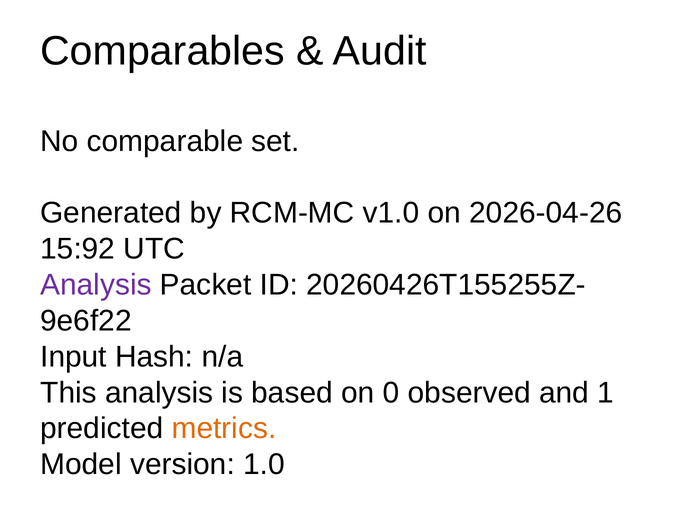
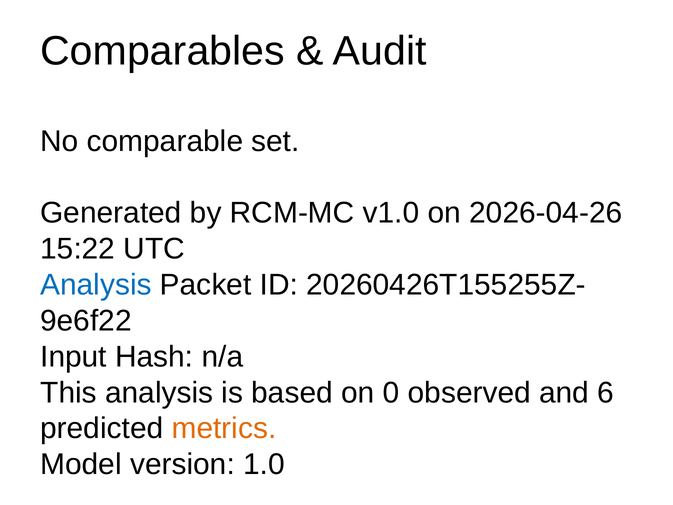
15:92: 15:92 -> 15:22
Analysis at (96, 285) colour: purple -> blue
1: 1 -> 6
